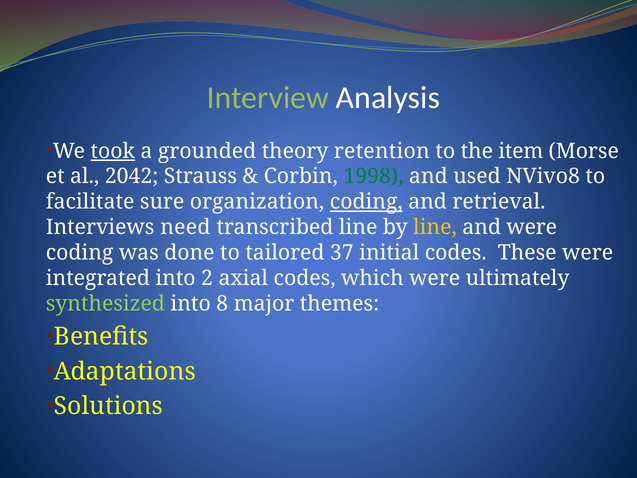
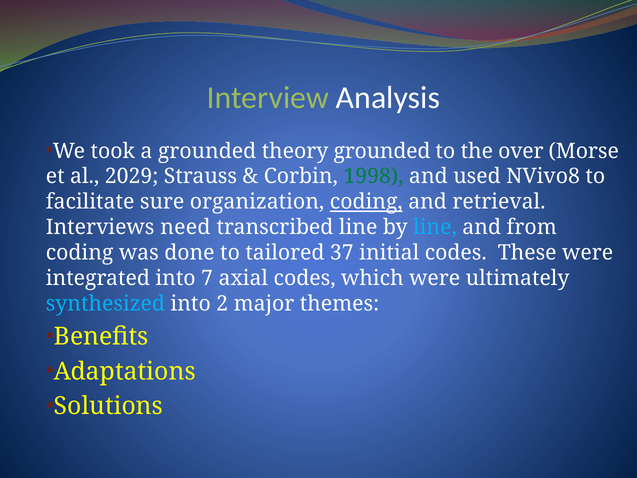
took underline: present -> none
theory retention: retention -> grounded
item: item -> over
2042: 2042 -> 2029
line at (435, 227) colour: yellow -> light blue
and were: were -> from
2: 2 -> 7
synthesized colour: light green -> light blue
8: 8 -> 2
